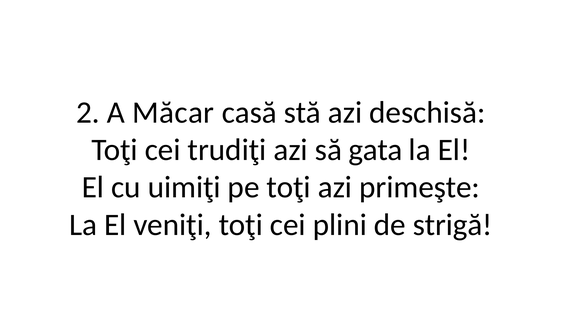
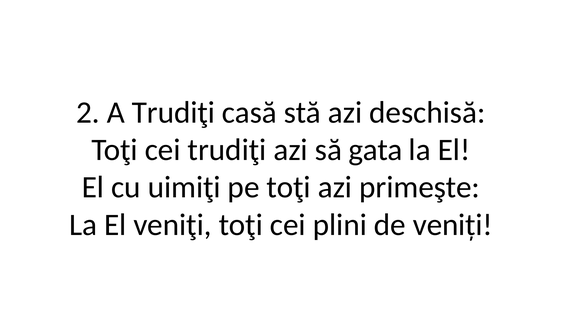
A Măcar: Măcar -> Trudiţi
strigă: strigă -> veniți
